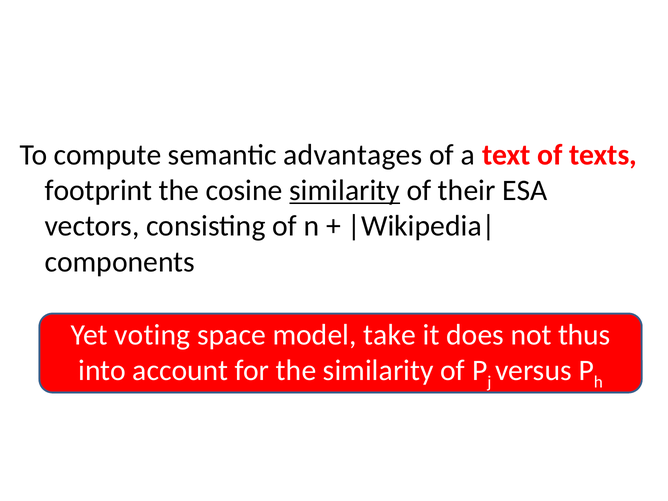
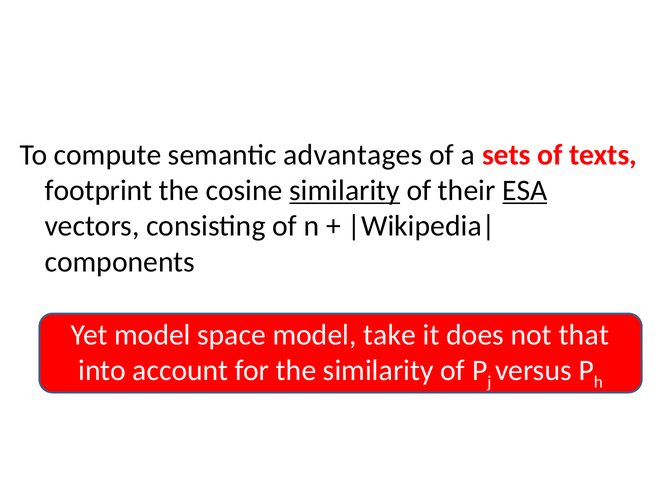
text: text -> sets
ESA underline: none -> present
Yet voting: voting -> model
thus: thus -> that
